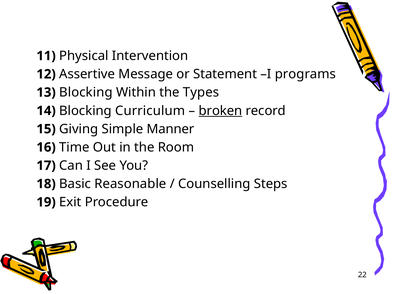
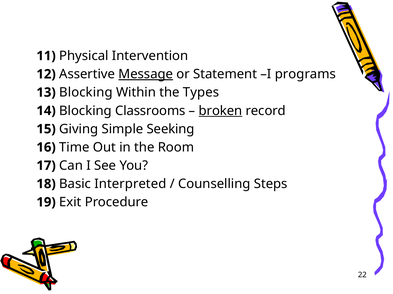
Message underline: none -> present
Curriculum: Curriculum -> Classrooms
Manner: Manner -> Seeking
Reasonable: Reasonable -> Interpreted
